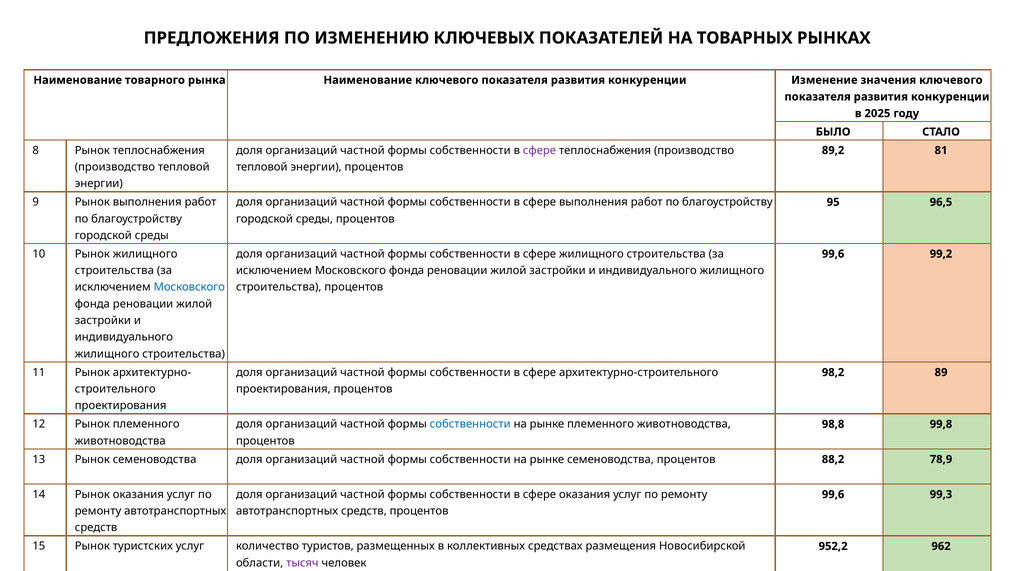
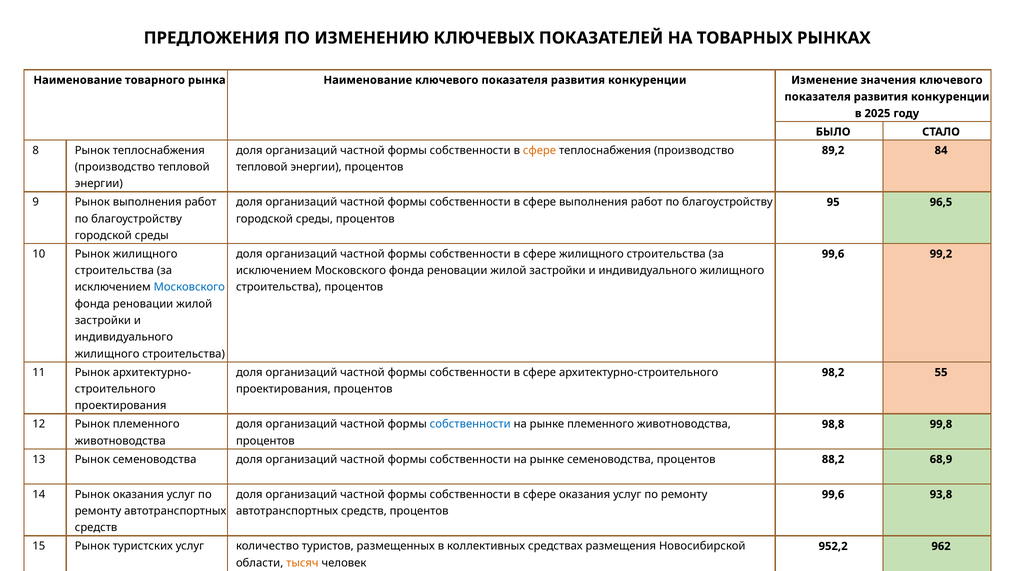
сфере at (539, 150) colour: purple -> orange
81: 81 -> 84
89: 89 -> 55
78,9: 78,9 -> 68,9
99,3: 99,3 -> 93,8
тысяч colour: purple -> orange
